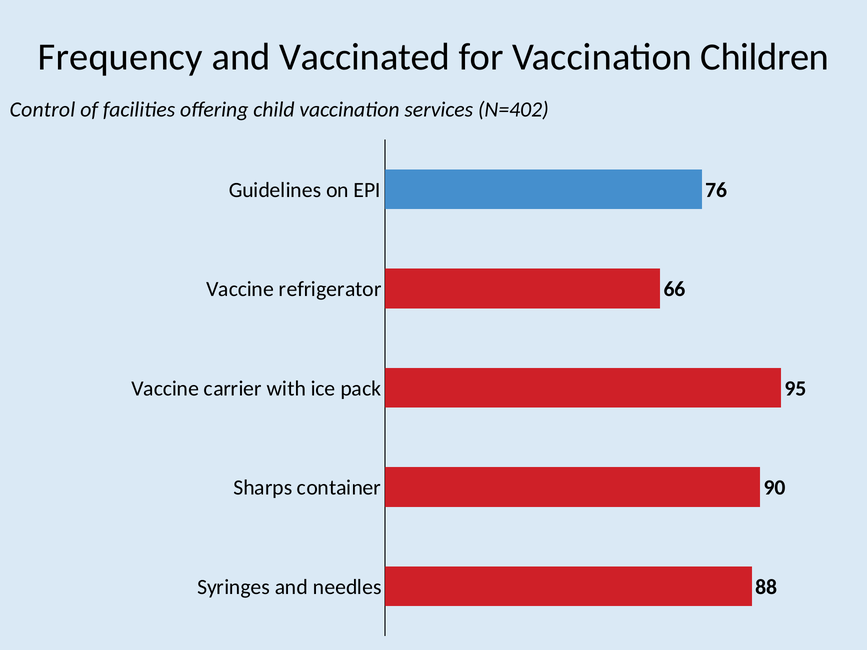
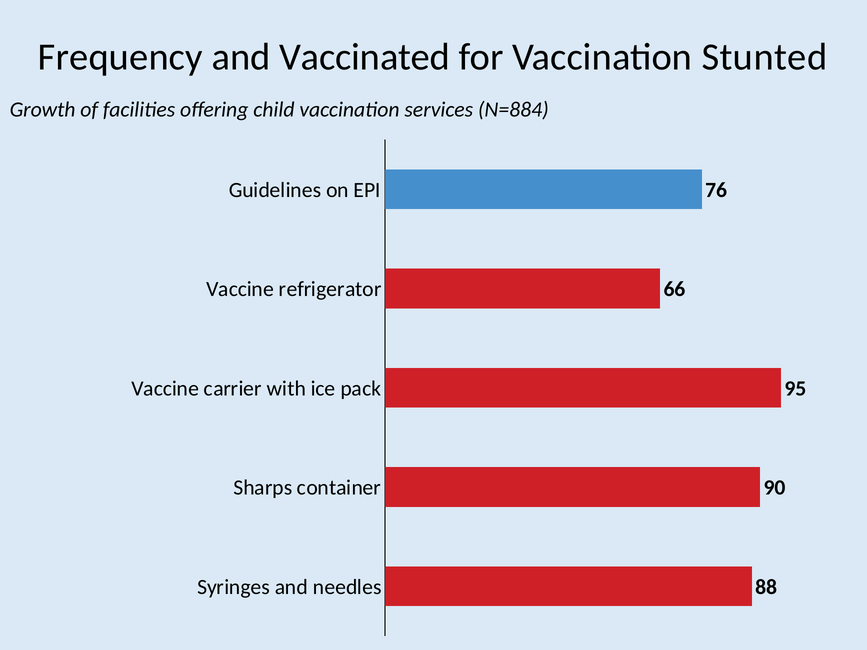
Children: Children -> Stunted
Control: Control -> Growth
N=402: N=402 -> N=884
